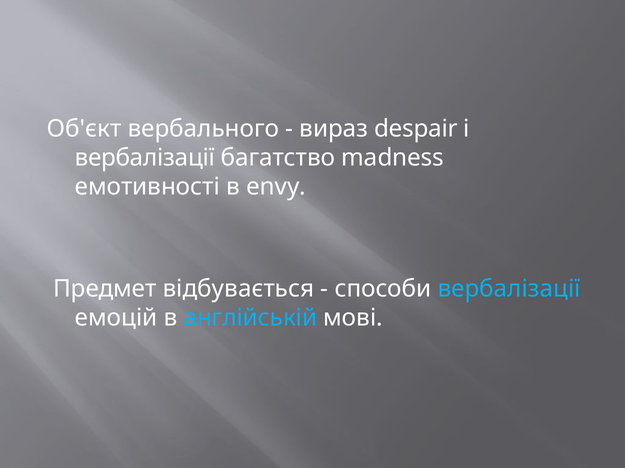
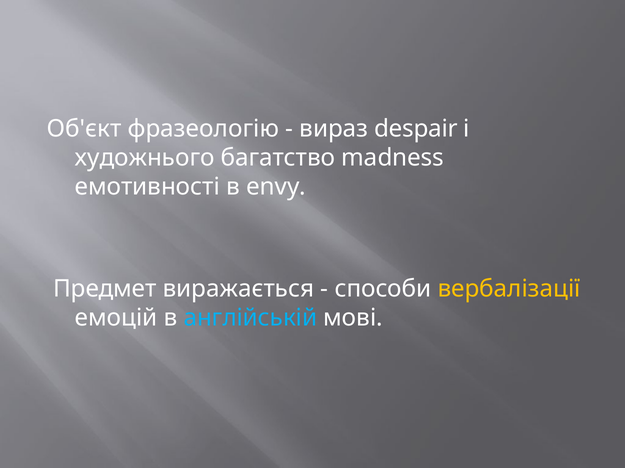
вербального: вербального -> фразеологію
вербалізації at (145, 158): вербалізації -> художнього
відбувається: відбувається -> виражається
вербалізації at (509, 289) colour: light blue -> yellow
